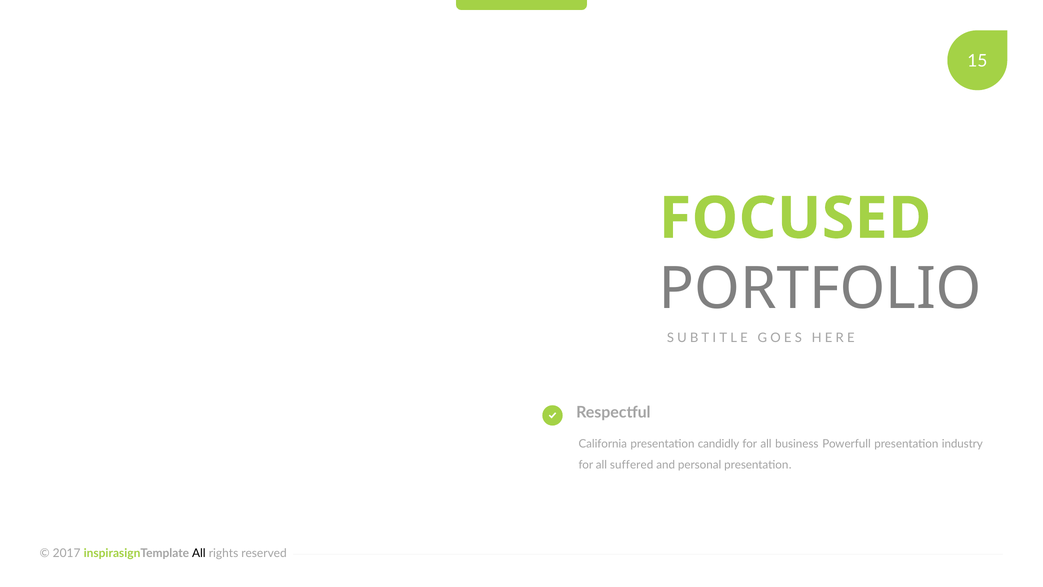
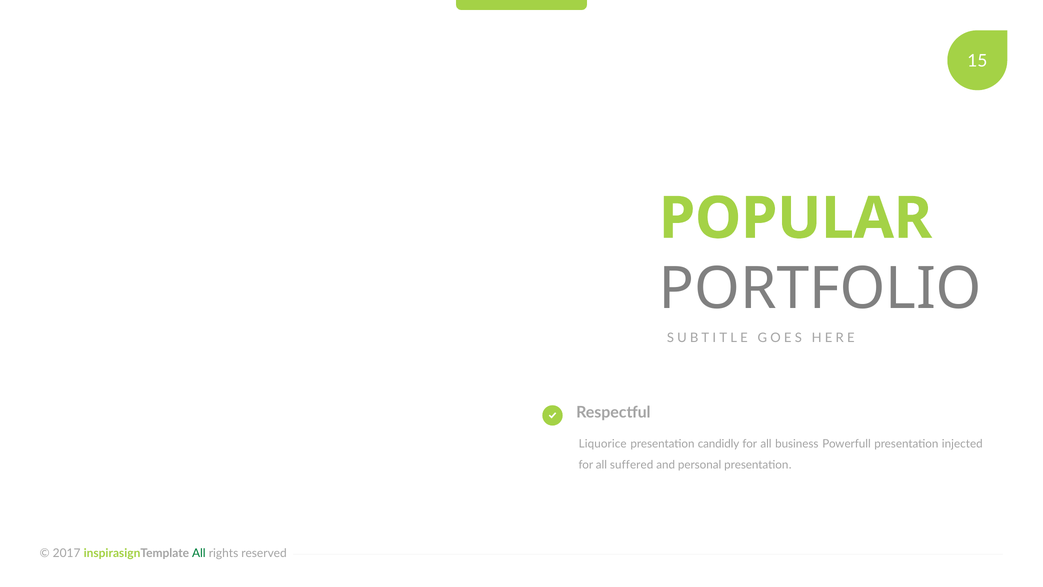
FOCUSED: FOCUSED -> POPULAR
California: California -> Liquorice
industry: industry -> injected
All at (199, 553) colour: black -> green
